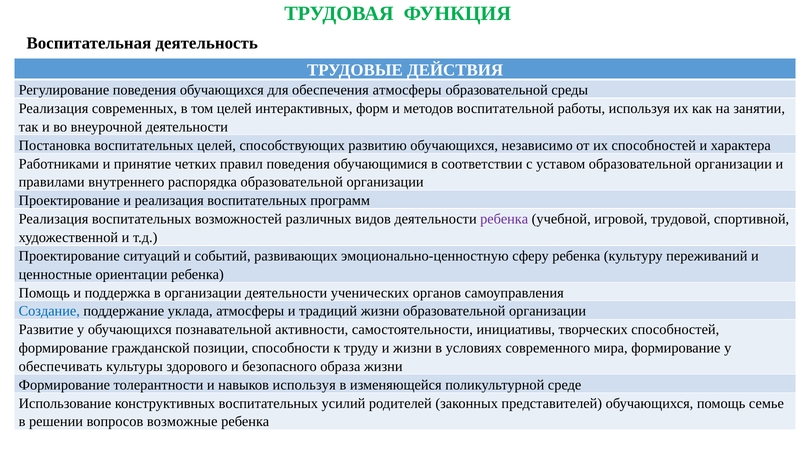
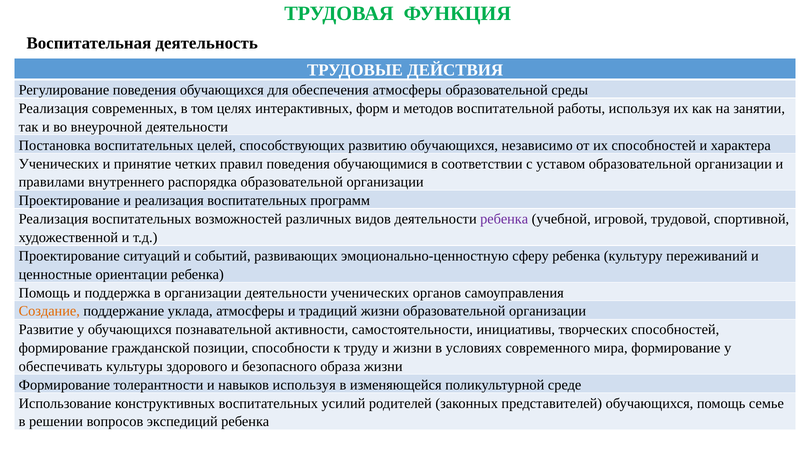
том целей: целей -> целях
Работниками at (59, 164): Работниками -> Ученических
Создание colour: blue -> orange
возможные: возможные -> экспедиций
